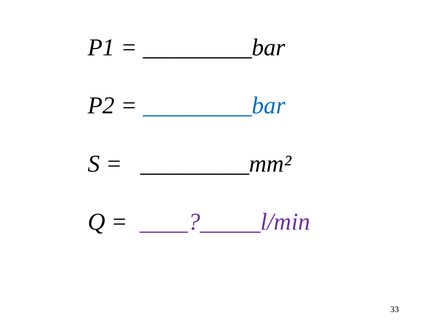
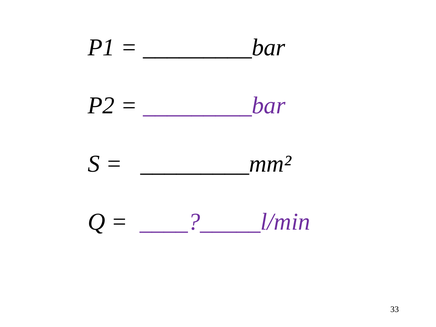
_________bar at (214, 106) colour: blue -> purple
